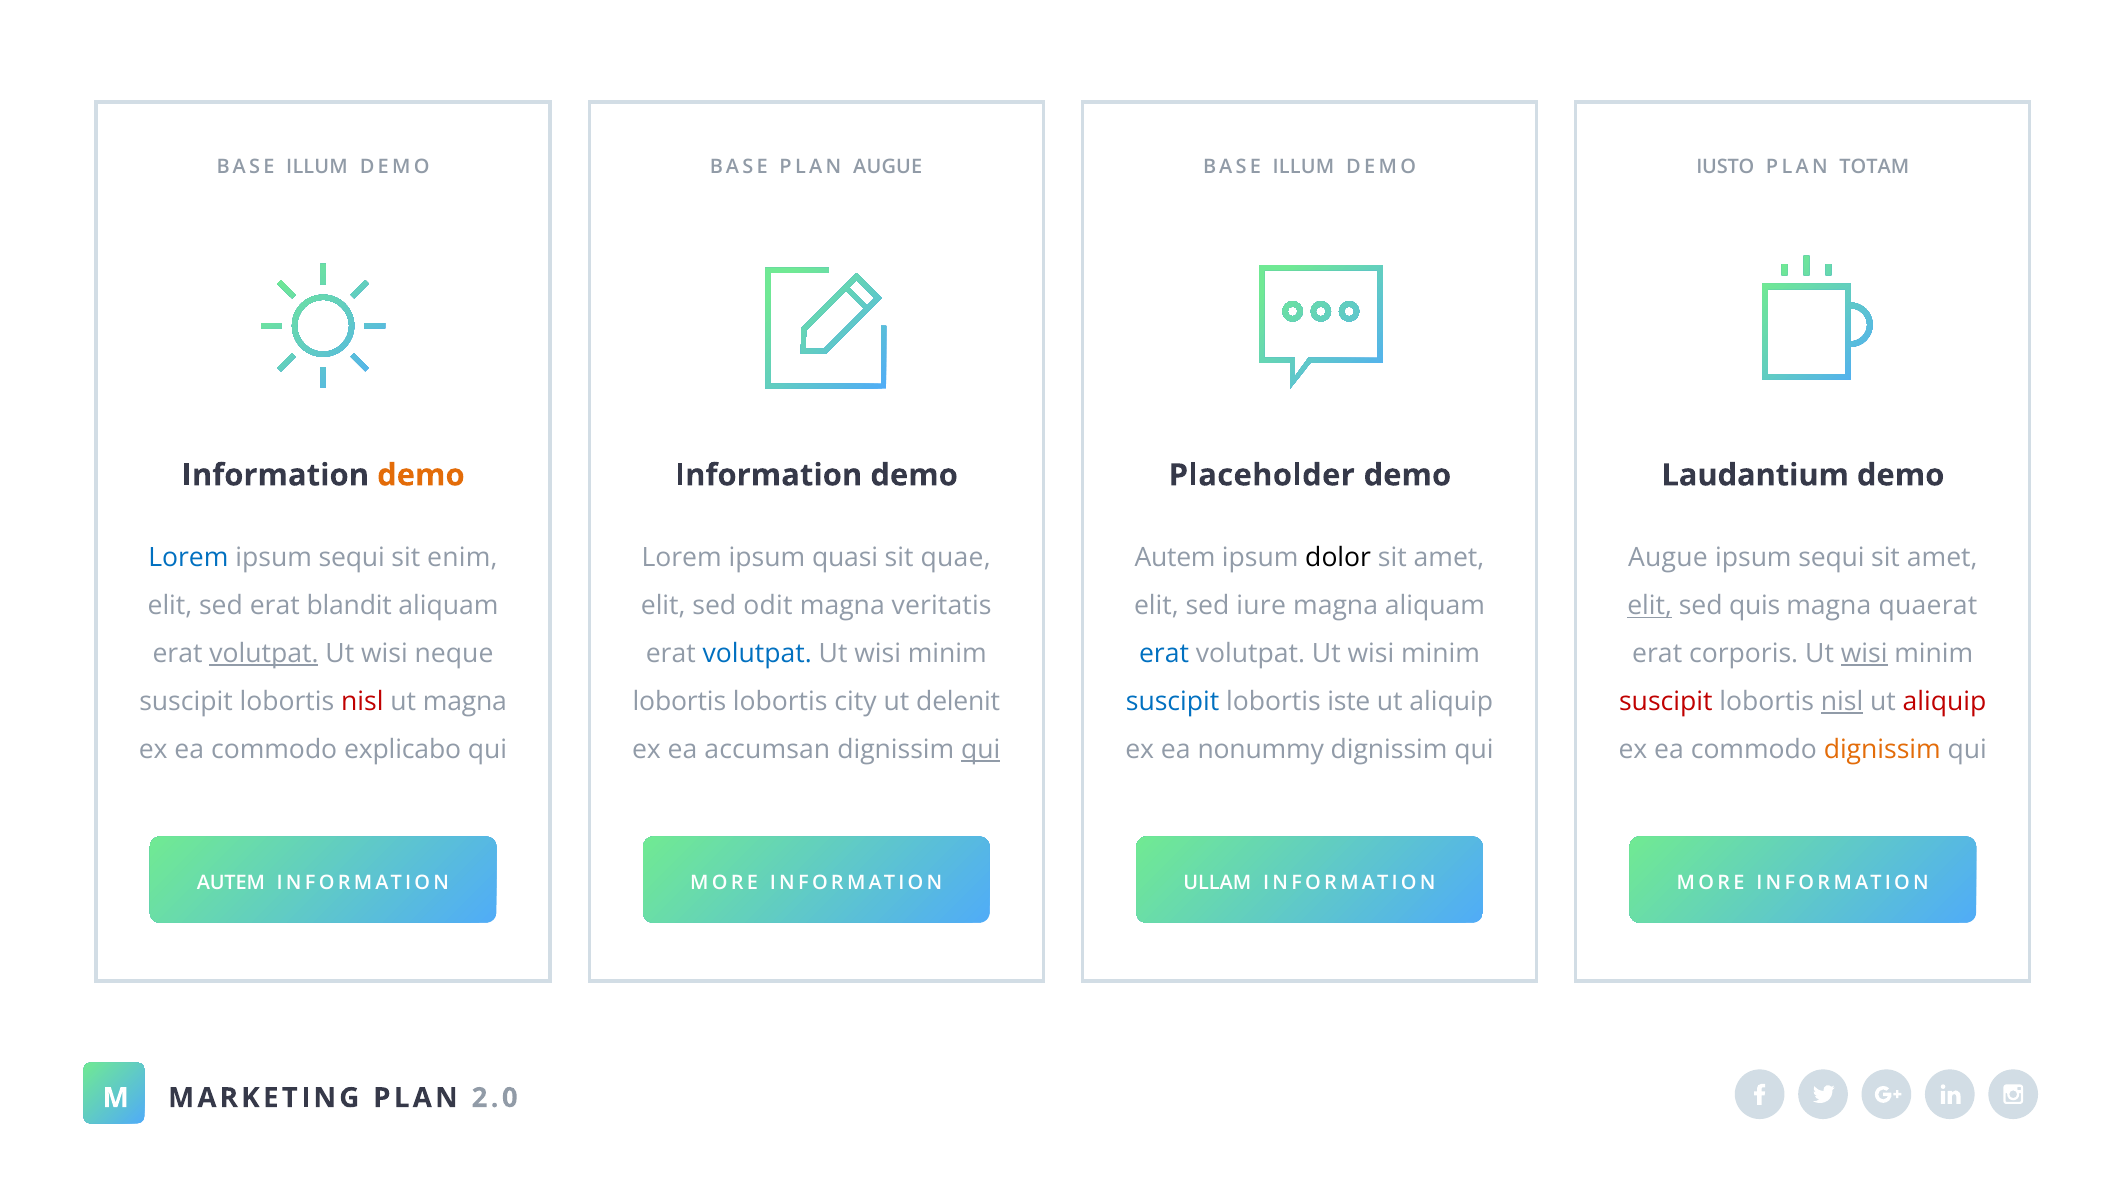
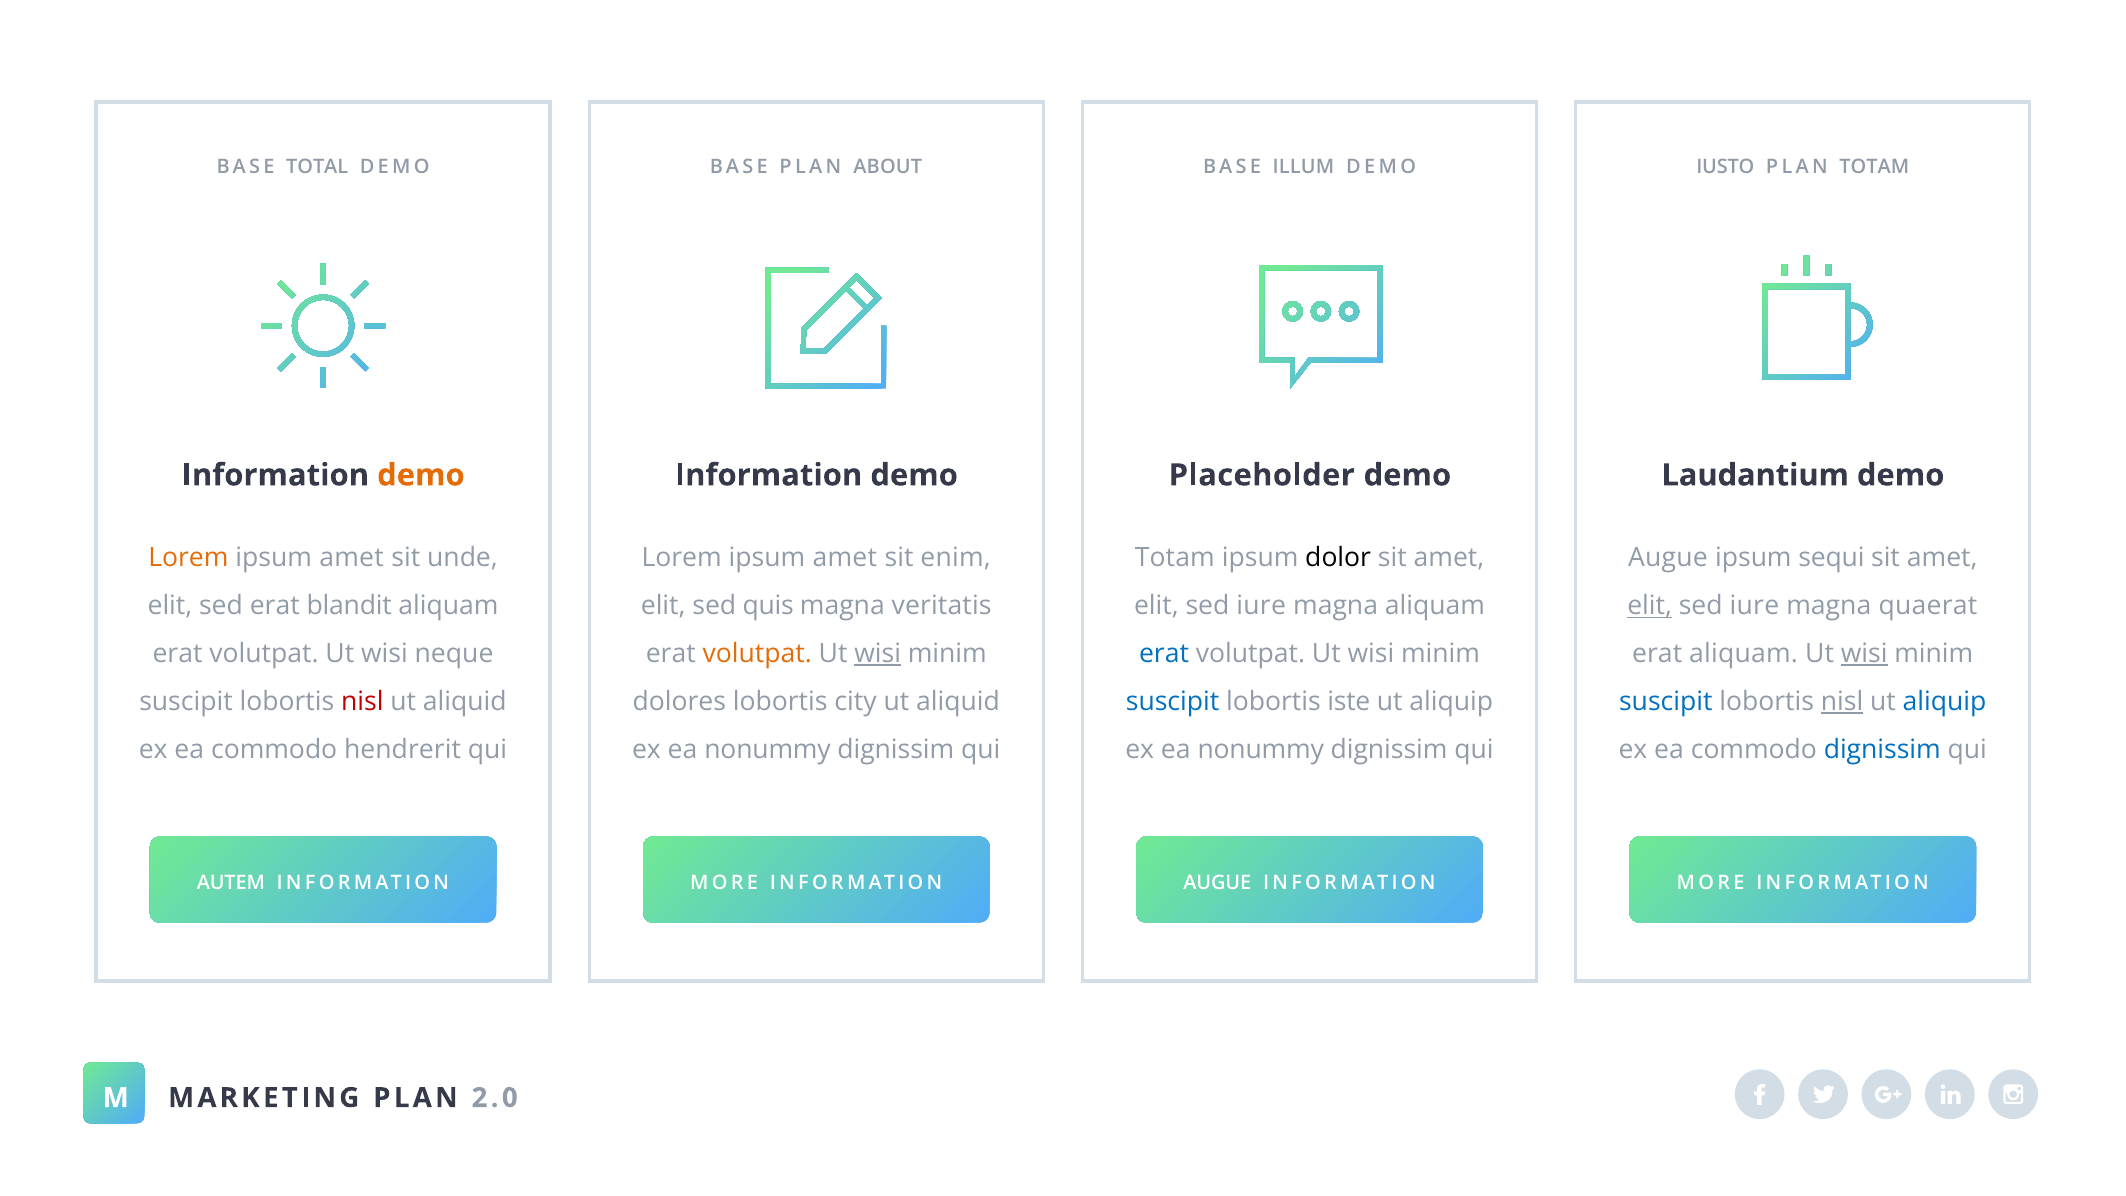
ILLUM at (317, 166): ILLUM -> TOTAL
PLAN AUGUE: AUGUE -> ABOUT
Lorem at (188, 558) colour: blue -> orange
sequi at (352, 558): sequi -> amet
enim: enim -> unde
quasi at (845, 558): quasi -> amet
quae: quae -> enim
Autem at (1175, 558): Autem -> Totam
odit: odit -> quis
quis at (1755, 606): quis -> iure
volutpat at (264, 654) underline: present -> none
volutpat at (757, 654) colour: blue -> orange
wisi at (878, 654) underline: none -> present
erat corporis: corporis -> aliquam
magna at (465, 702): magna -> aliquid
lobortis at (679, 702): lobortis -> dolores
delenit at (958, 702): delenit -> aliquid
suscipit at (1666, 702) colour: red -> blue
aliquip at (1945, 702) colour: red -> blue
explicabo: explicabo -> hendrerit
accumsan at (767, 749): accumsan -> nonummy
qui at (981, 749) underline: present -> none
dignissim at (1882, 749) colour: orange -> blue
ULLAM at (1217, 883): ULLAM -> AUGUE
